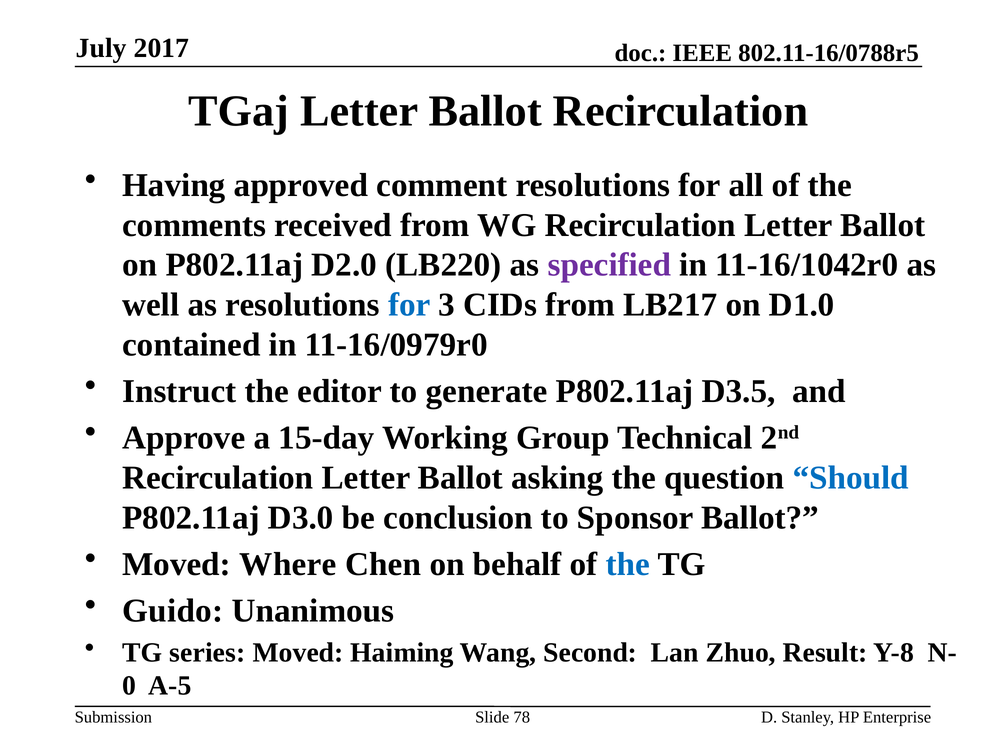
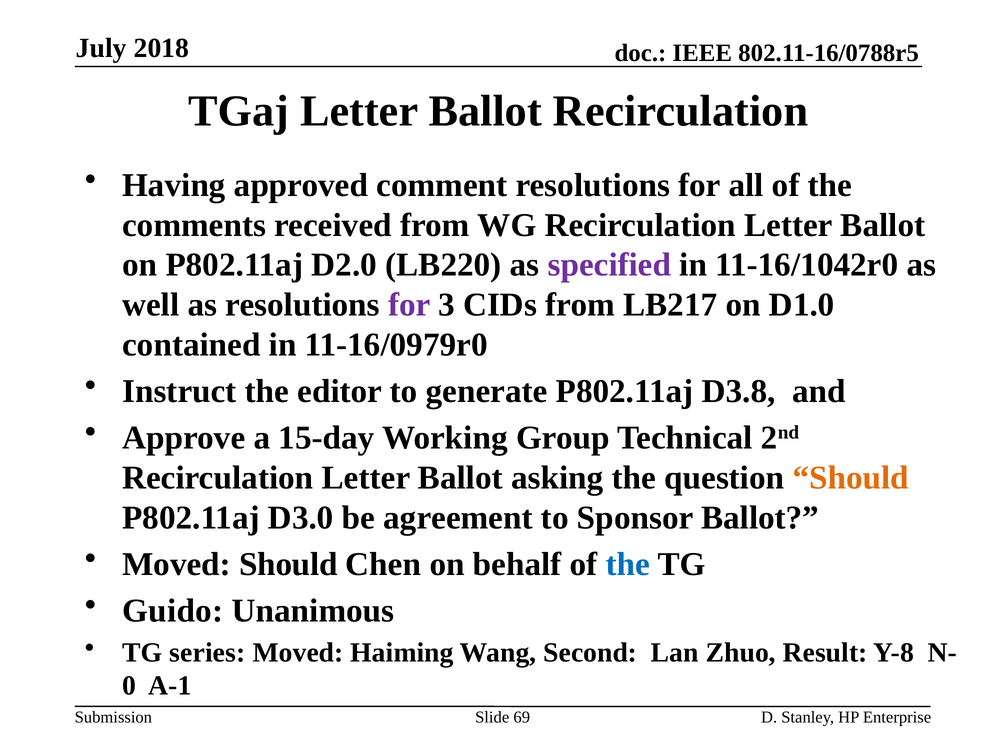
2017: 2017 -> 2018
for at (409, 305) colour: blue -> purple
D3.5: D3.5 -> D3.8
Should at (851, 478) colour: blue -> orange
conclusion: conclusion -> agreement
Moved Where: Where -> Should
A-5: A-5 -> A-1
78: 78 -> 69
